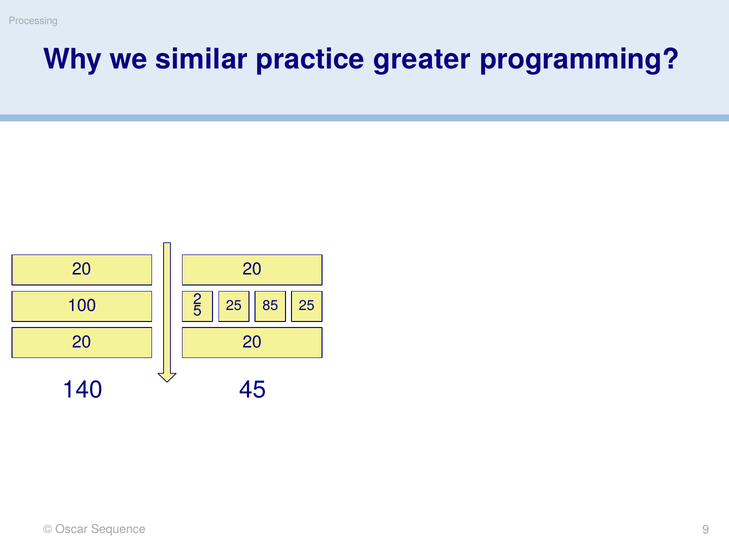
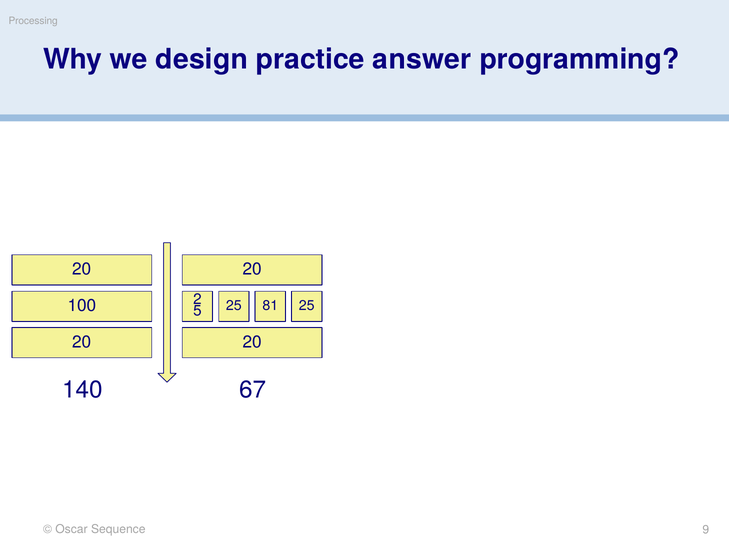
similar: similar -> design
greater: greater -> answer
85: 85 -> 81
45: 45 -> 67
